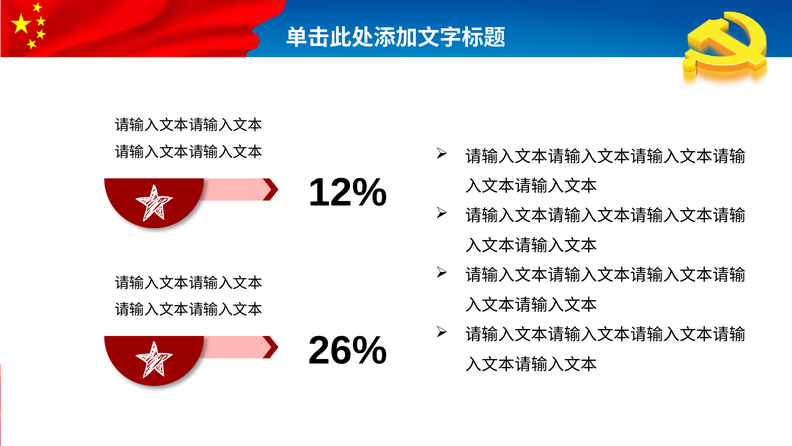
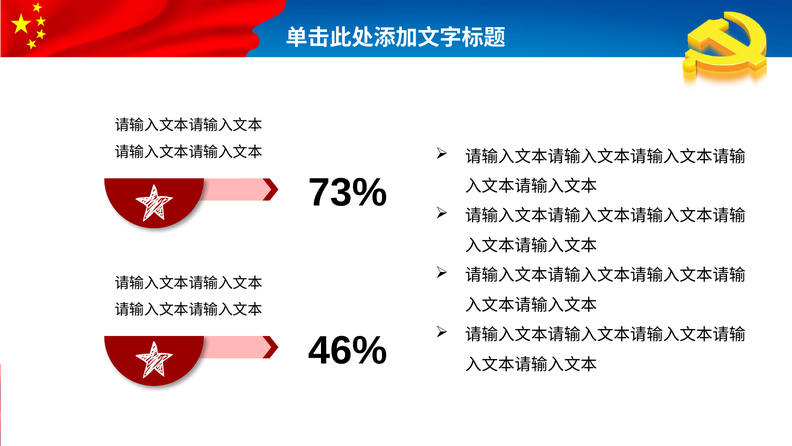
12%: 12% -> 73%
26%: 26% -> 46%
